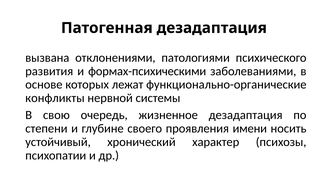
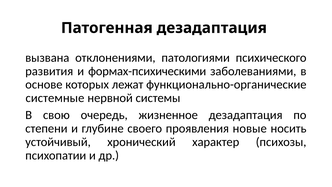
конфликты: конфликты -> системные
имени: имени -> новые
